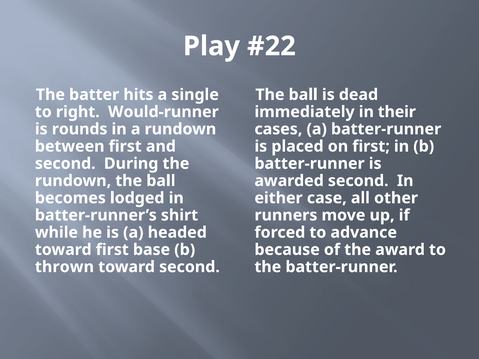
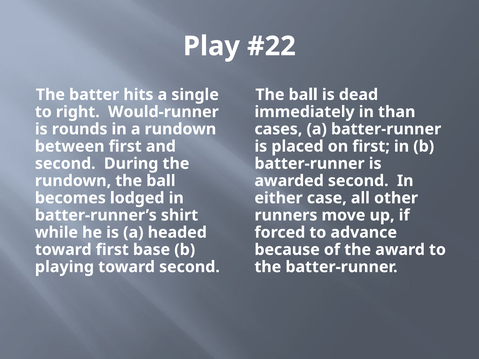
their: their -> than
thrown: thrown -> playing
